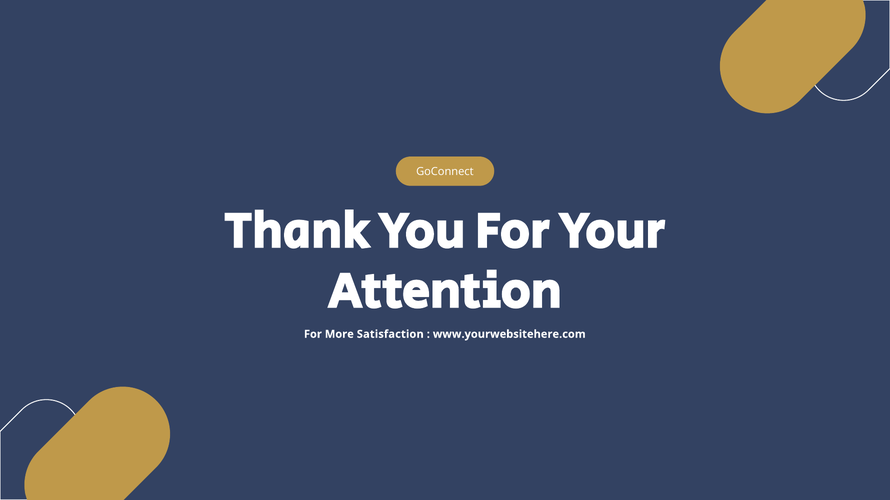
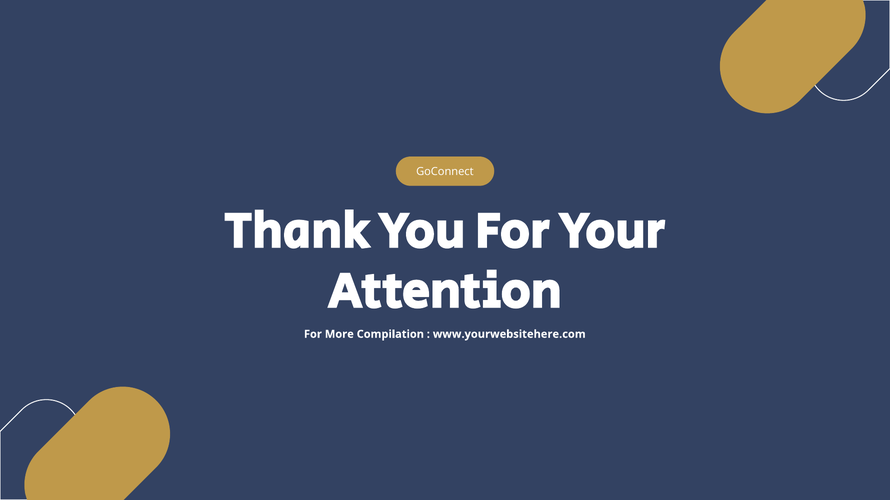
Satisfaction: Satisfaction -> Compilation
